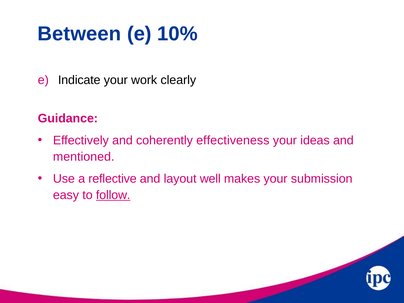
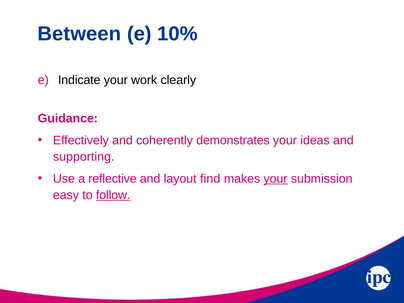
effectiveness: effectiveness -> demonstrates
mentioned: mentioned -> supporting
well: well -> find
your at (276, 179) underline: none -> present
